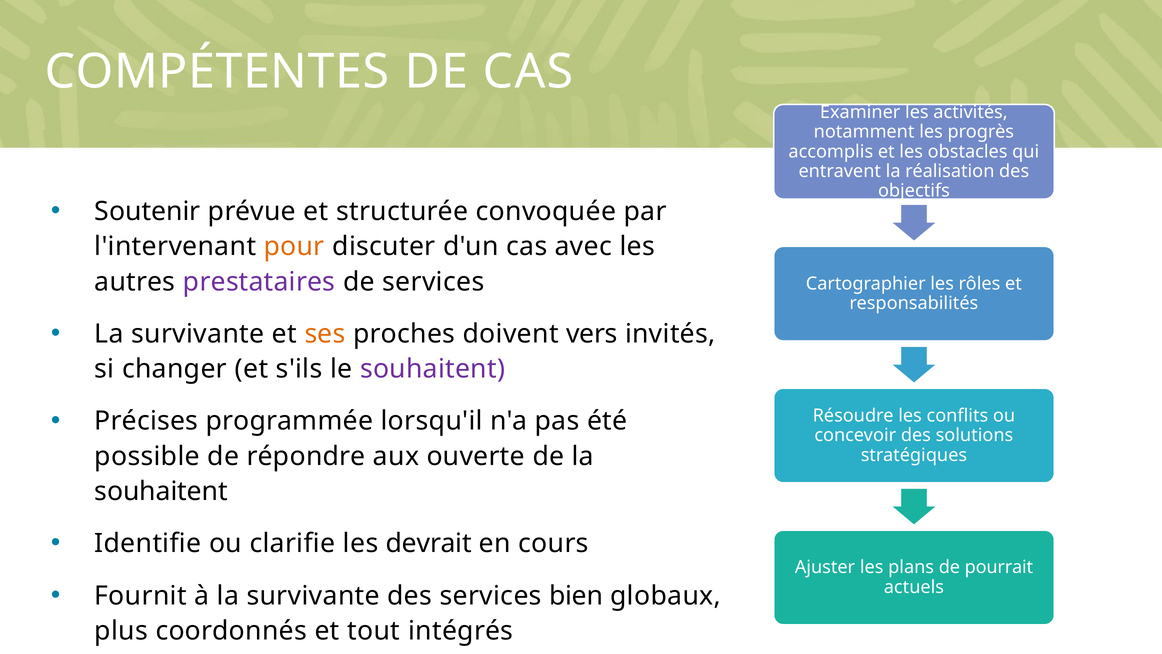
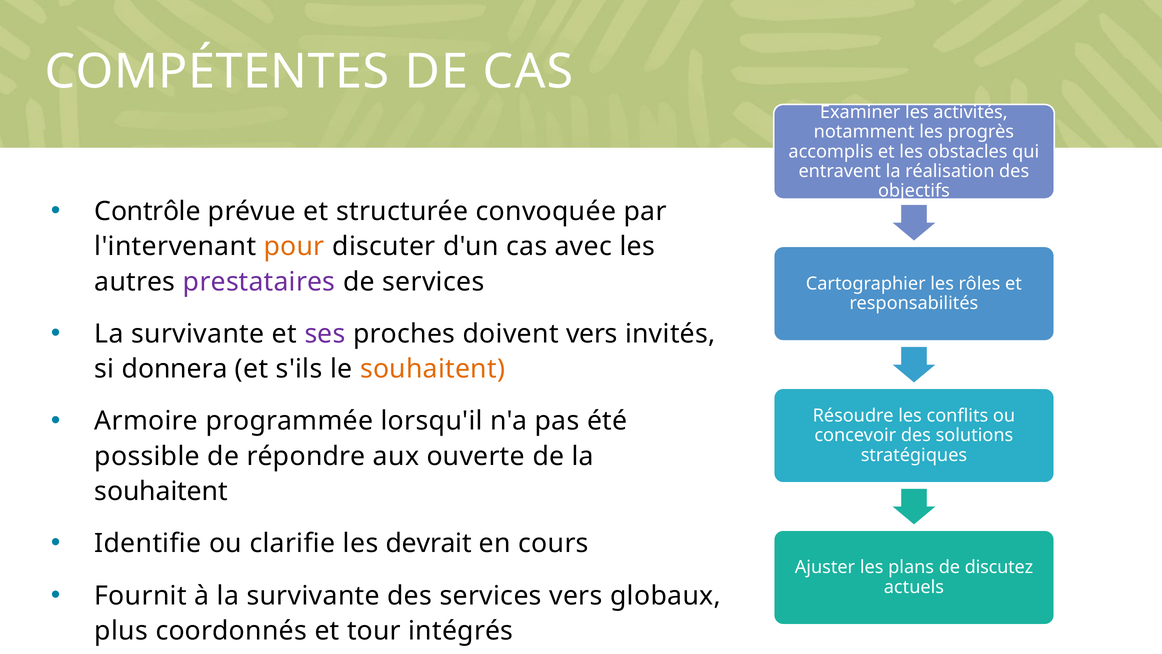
Soutenir: Soutenir -> Contrôle
ses colour: orange -> purple
changer: changer -> donnera
souhaitent at (433, 369) colour: purple -> orange
Précises: Précises -> Armoire
pourrait: pourrait -> discutez
services bien: bien -> vers
tout: tout -> tour
